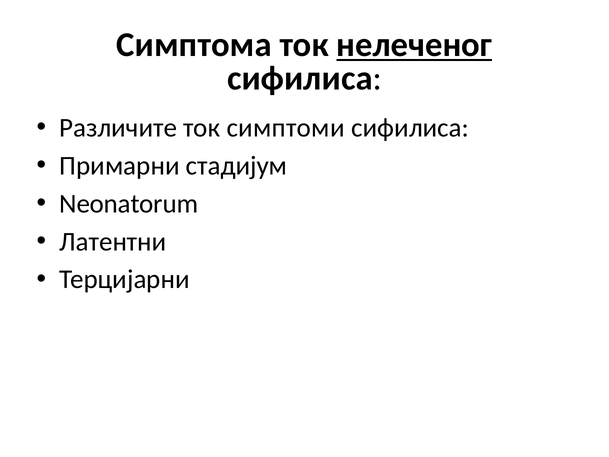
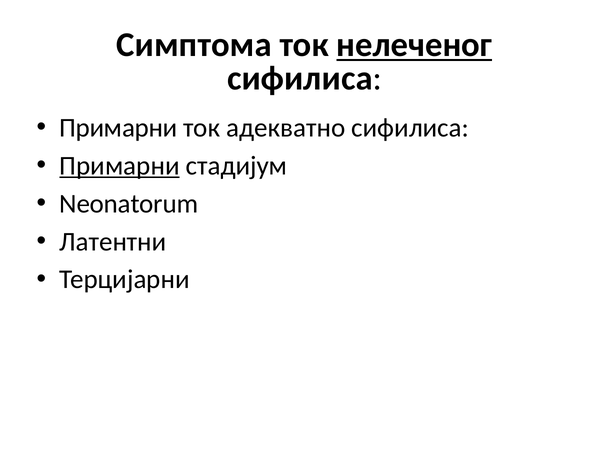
Различите at (118, 128): Различите -> Примарни
симптоми: симптоми -> адекватно
Примарни at (120, 166) underline: none -> present
